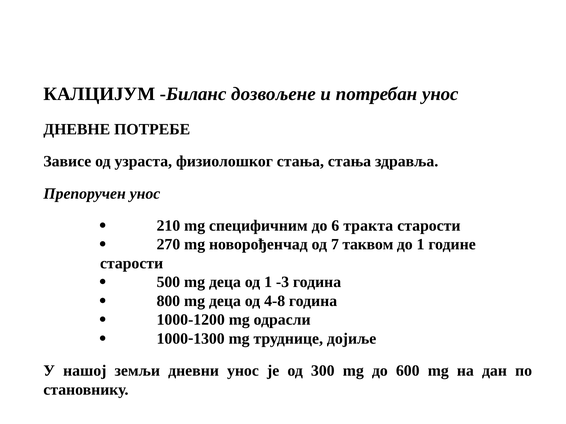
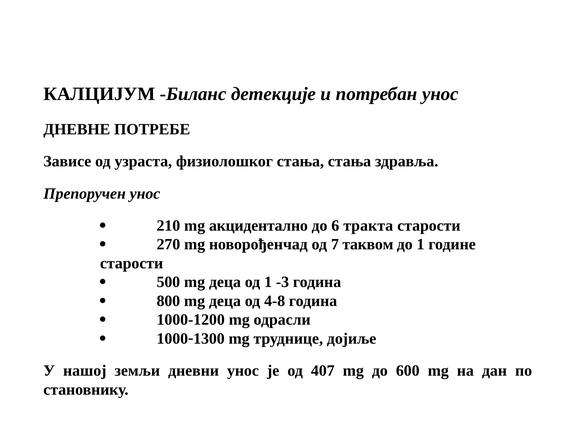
дозвољене: дозвољене -> детекције
специфичним: специфичним -> акцидентално
300: 300 -> 407
